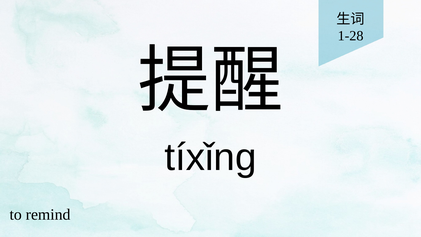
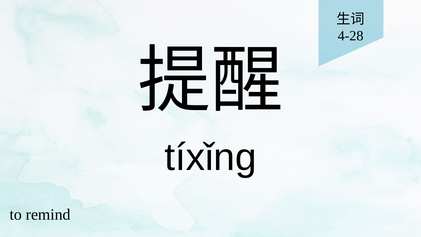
1-28: 1-28 -> 4-28
